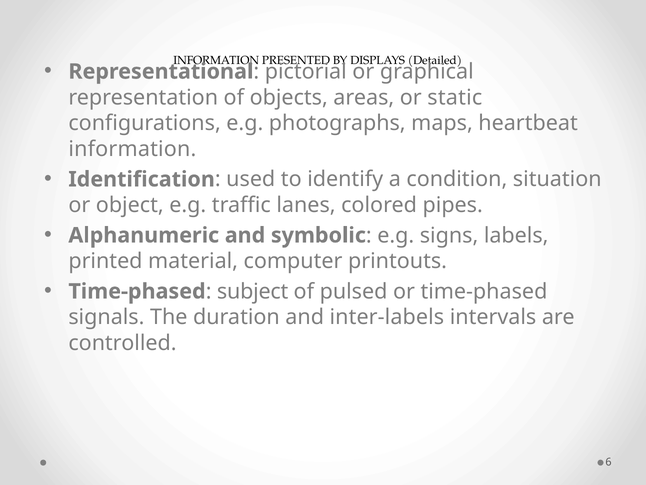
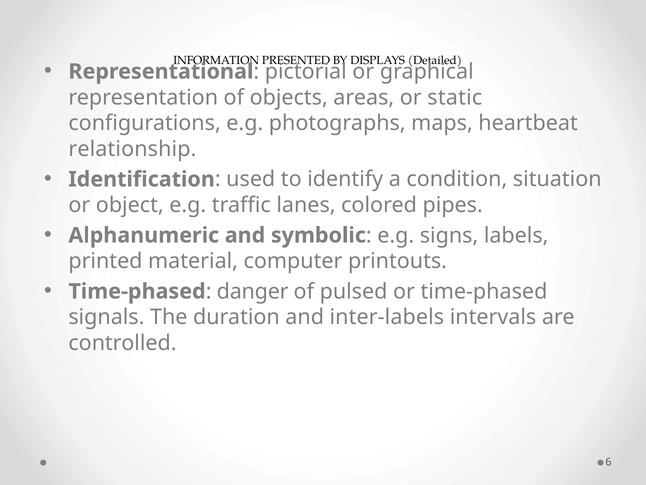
information at (132, 149): information -> relationship
subject: subject -> danger
